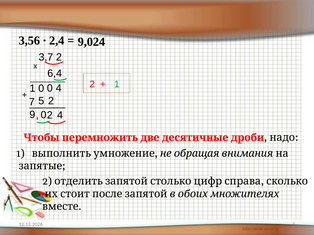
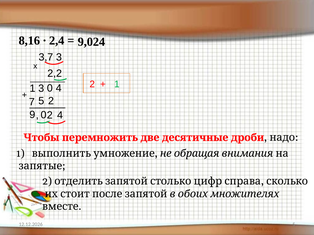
3,56: 3,56 -> 8,16
3,7 2: 2 -> 3
6,4: 6,4 -> 2,2
1 0: 0 -> 3
